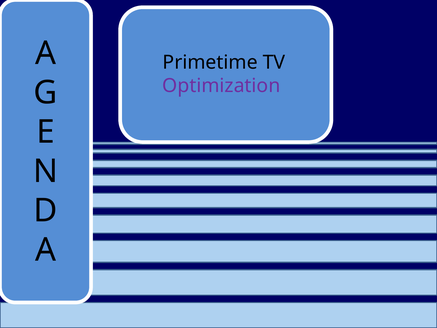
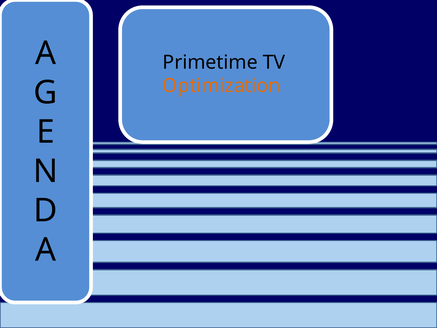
Optimization colour: purple -> orange
